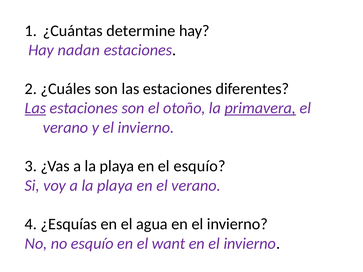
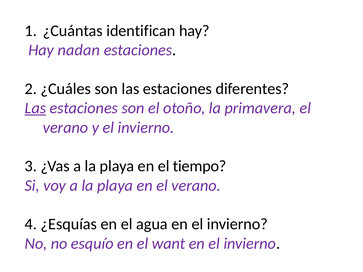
determine: determine -> identifican
primavera underline: present -> none
el esquío: esquío -> tiempo
